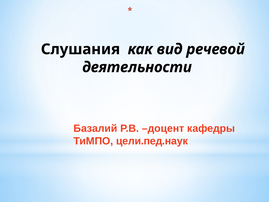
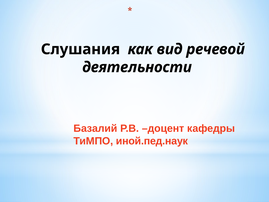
цели.пед.наук: цели.пед.наук -> иной.пед.наук
